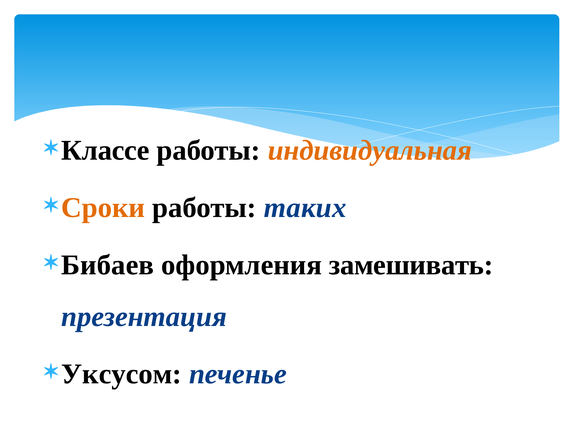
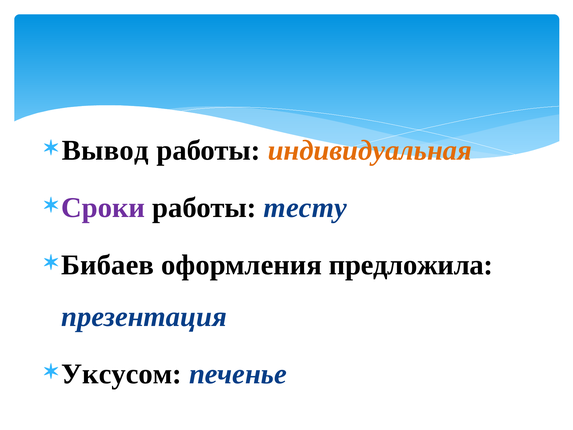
Классе: Классе -> Вывод
Сроки colour: orange -> purple
таких: таких -> тесту
замешивать: замешивать -> предложила
